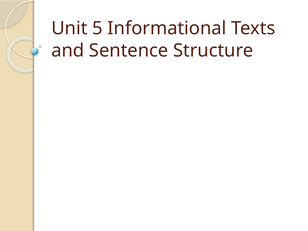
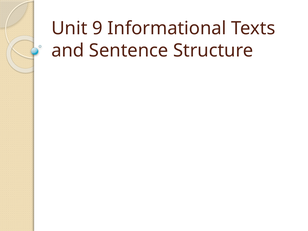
5: 5 -> 9
